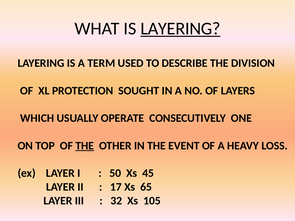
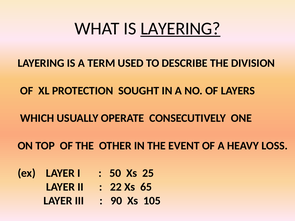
THE at (85, 146) underline: present -> none
45: 45 -> 25
17: 17 -> 22
32: 32 -> 90
